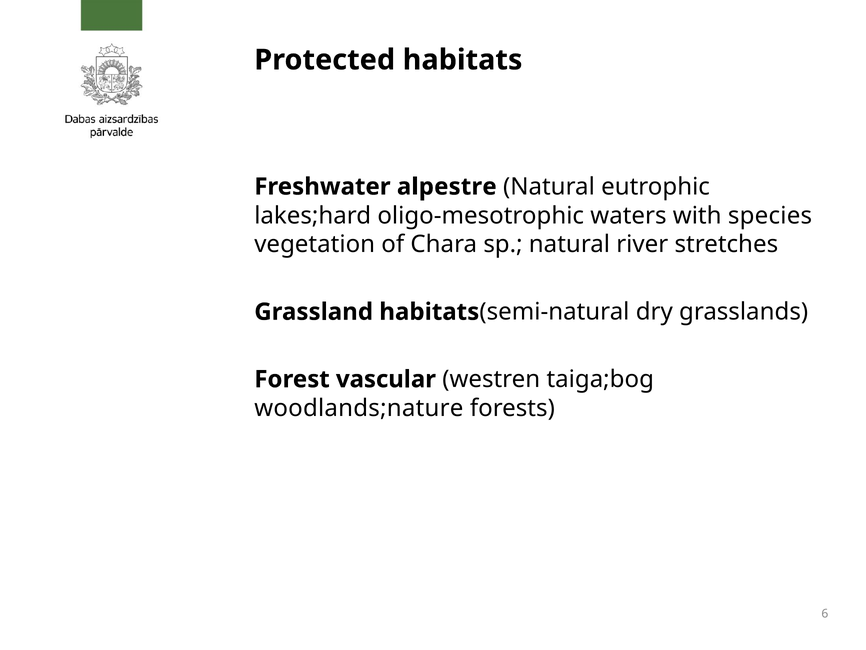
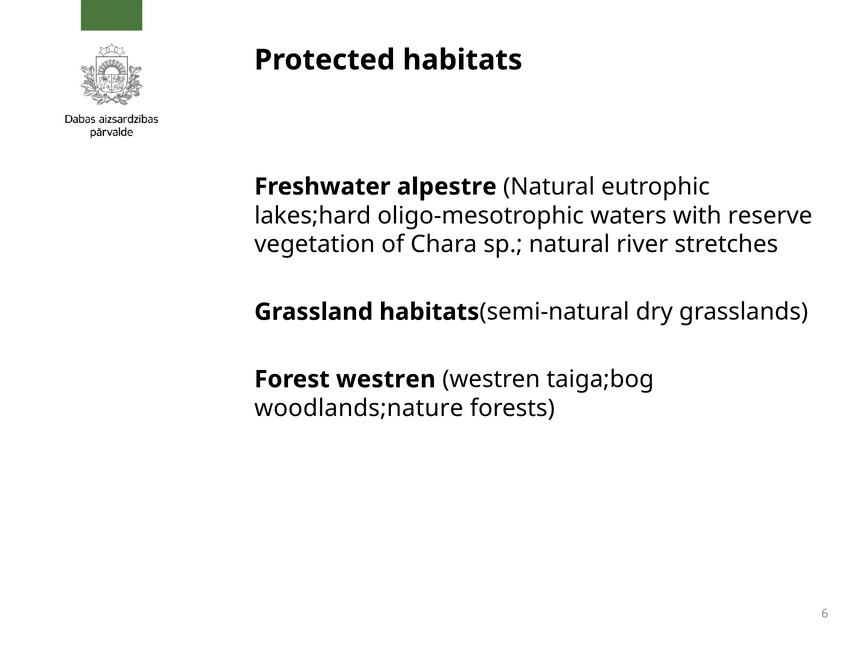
species: species -> reserve
Forest vascular: vascular -> westren
